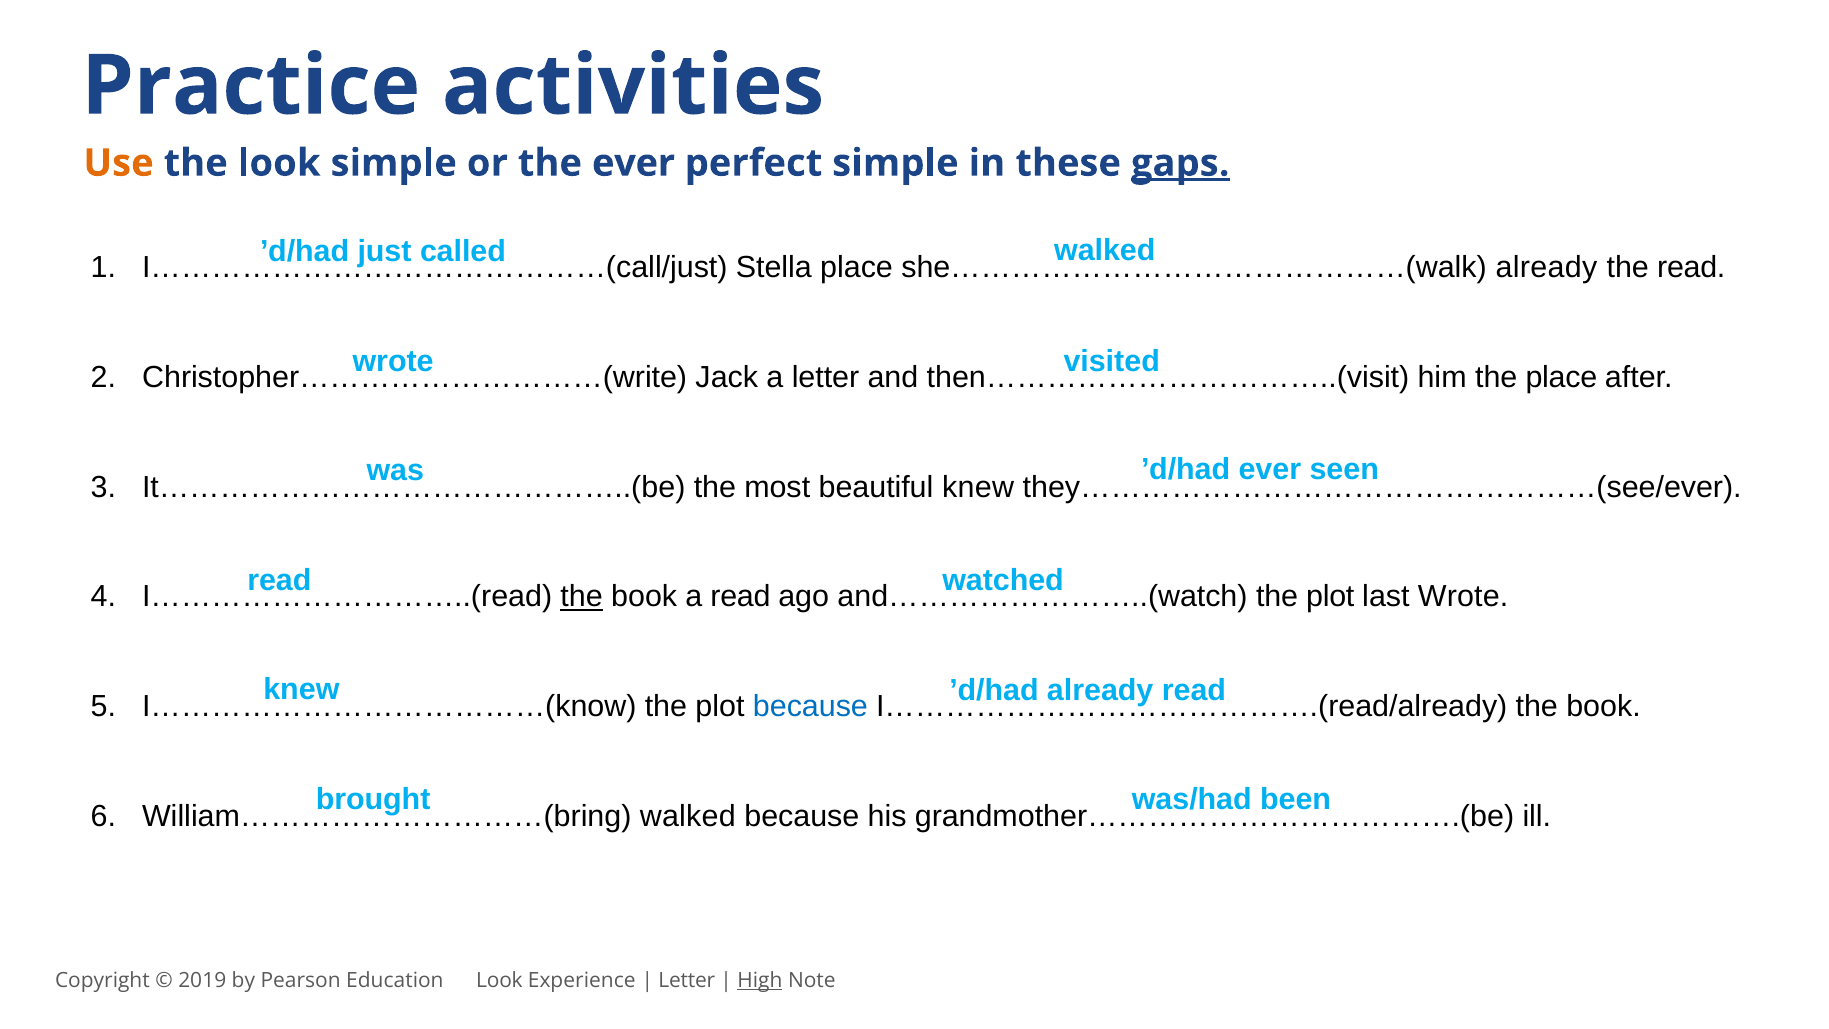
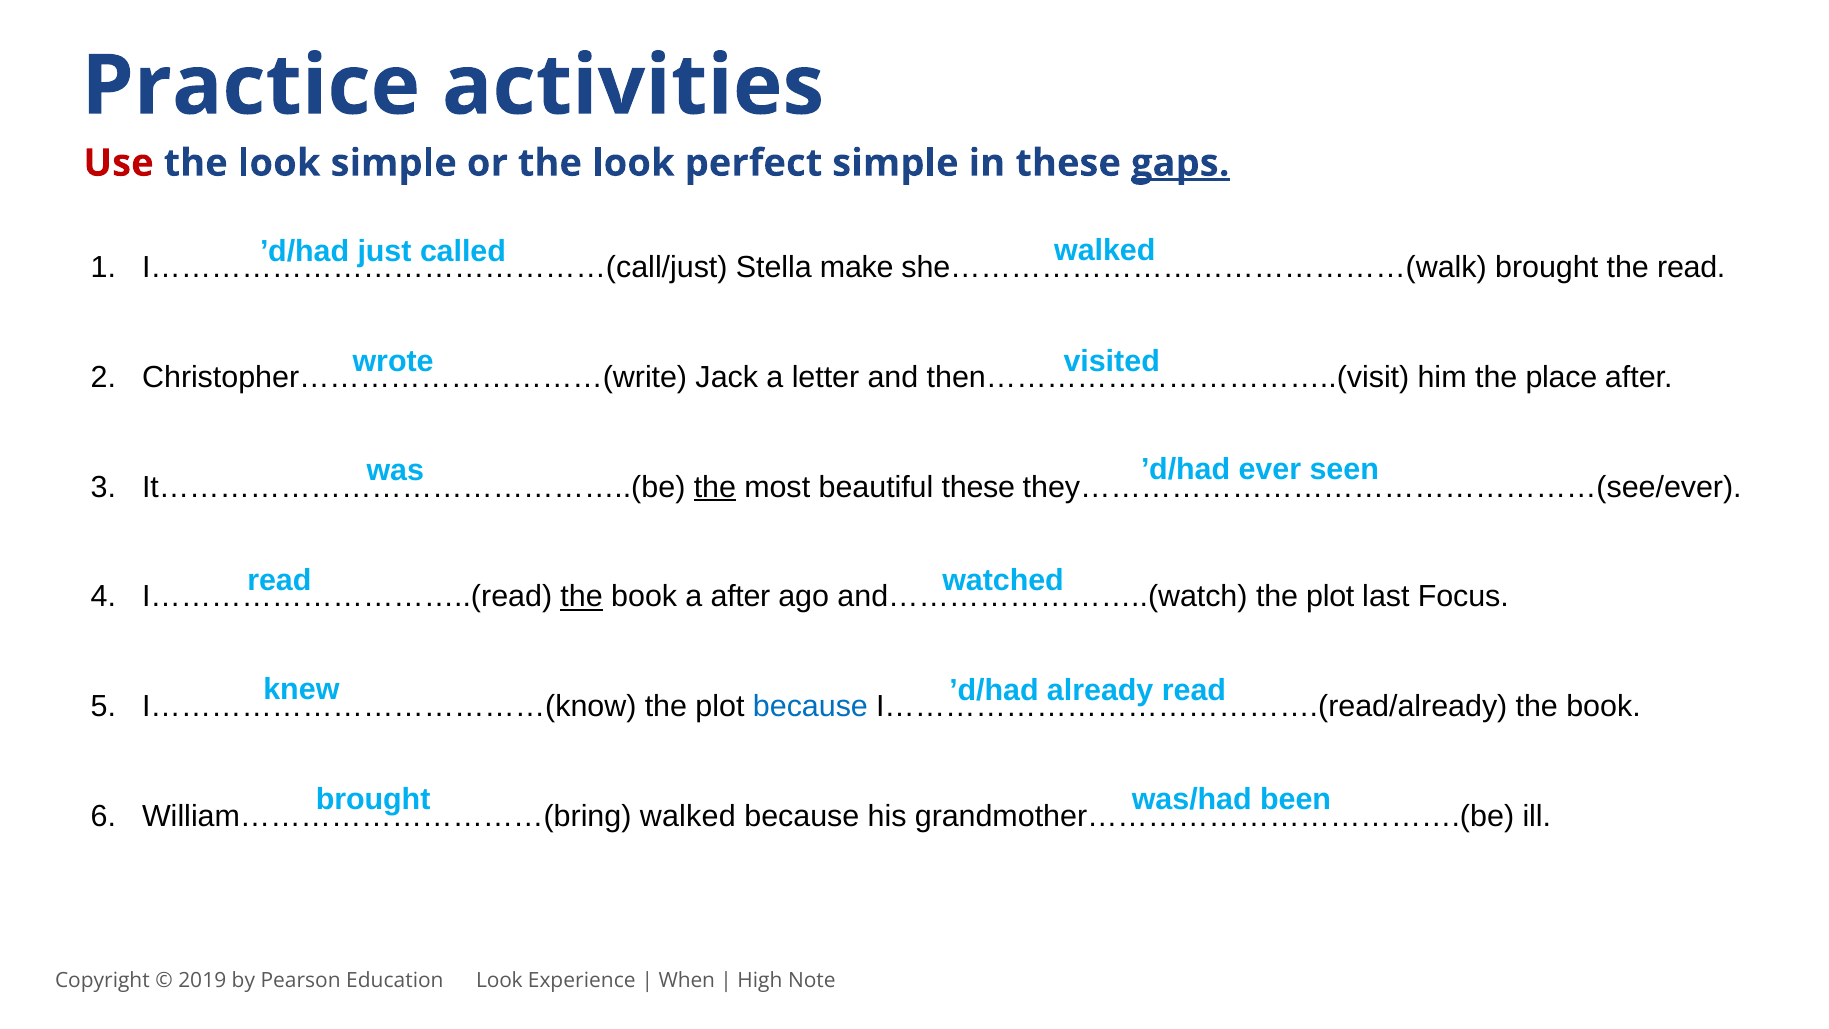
Use colour: orange -> red
or the ever: ever -> look
Stella place: place -> make
already at (1547, 268): already -> brought
the at (715, 487) underline: none -> present
beautiful knew: knew -> these
a read: read -> after
last Wrote: Wrote -> Focus
Letter at (687, 980): Letter -> When
High underline: present -> none
